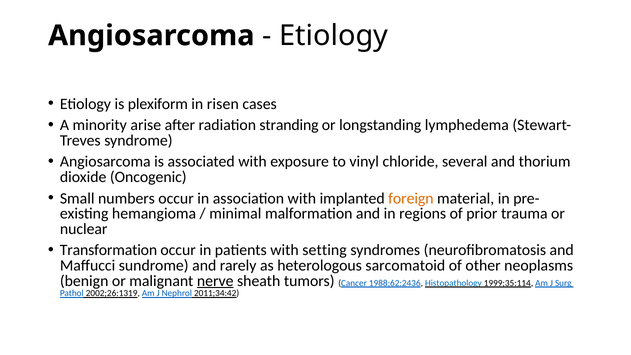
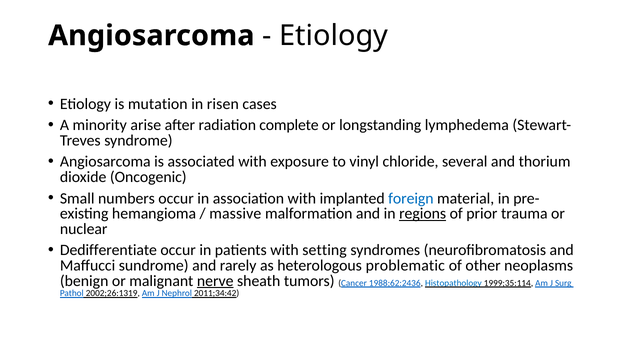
plexiform: plexiform -> mutation
stranding: stranding -> complete
foreign colour: orange -> blue
minimal: minimal -> massive
regions underline: none -> present
Transformation: Transformation -> Dedifferentiate
sarcomatoid: sarcomatoid -> problematic
